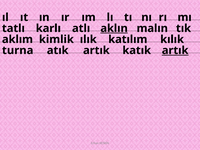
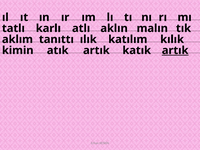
aklın underline: present -> none
kimlik: kimlik -> tanıttı
turna: turna -> kimin
